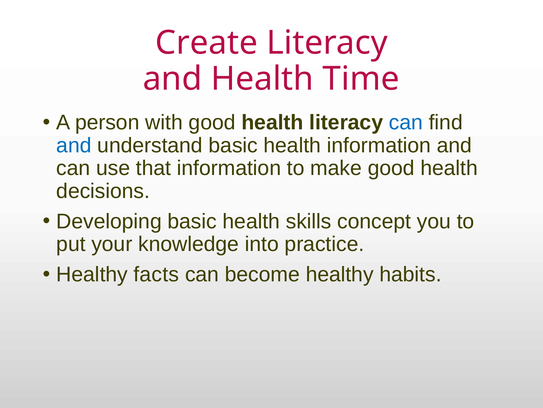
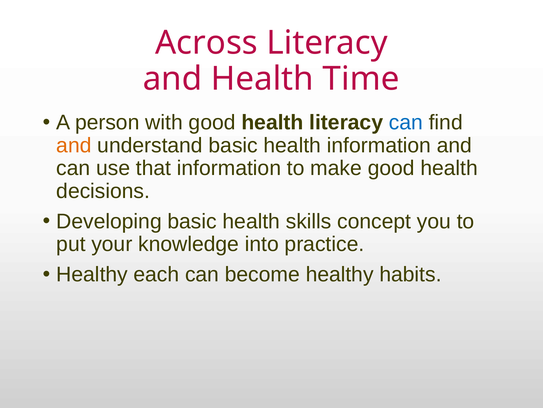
Create: Create -> Across
and at (74, 145) colour: blue -> orange
facts: facts -> each
